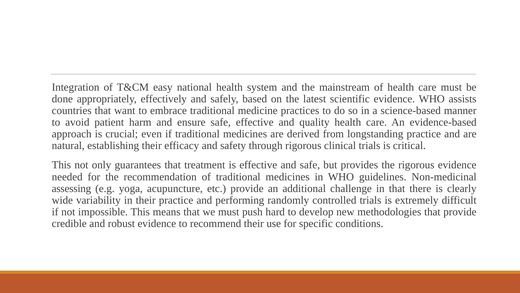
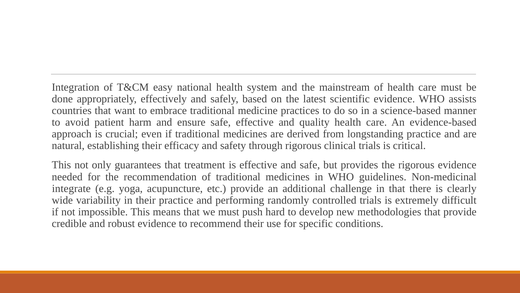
assessing: assessing -> integrate
